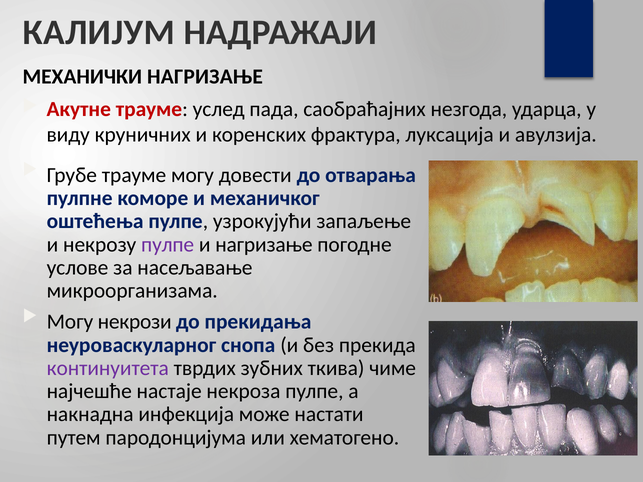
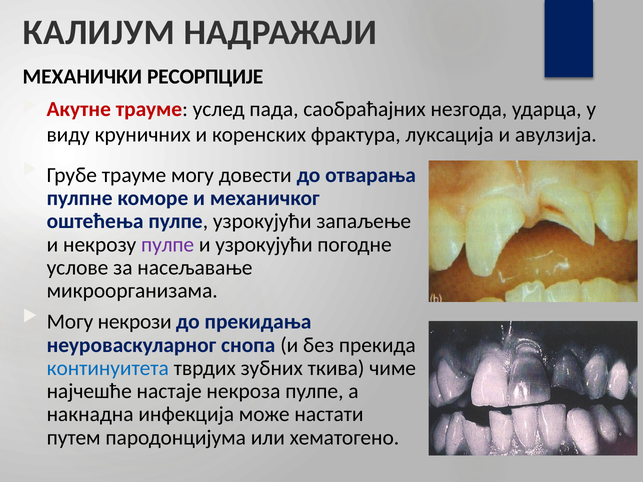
МЕХАНИЧКИ НАГРИЗАЊЕ: НАГРИЗАЊЕ -> РЕСОРПЦИЈЕ
и нагризање: нагризање -> узрокујући
континуитета colour: purple -> blue
